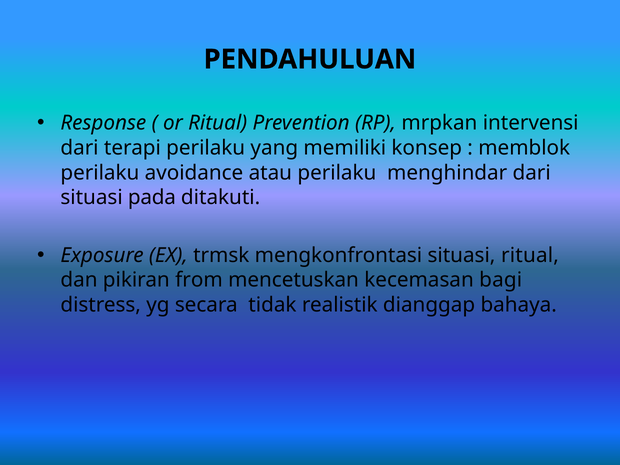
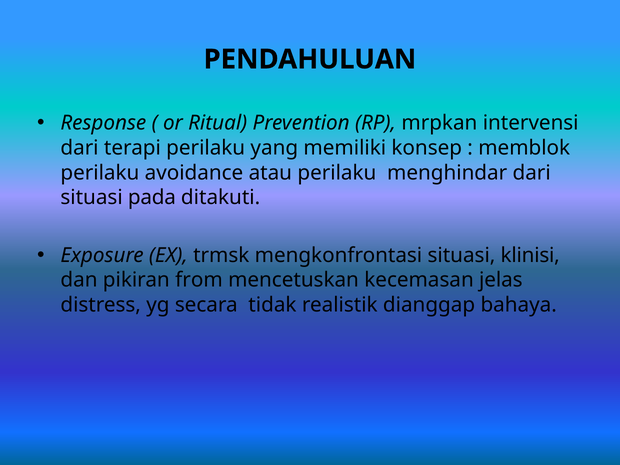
situasi ritual: ritual -> klinisi
bagi: bagi -> jelas
